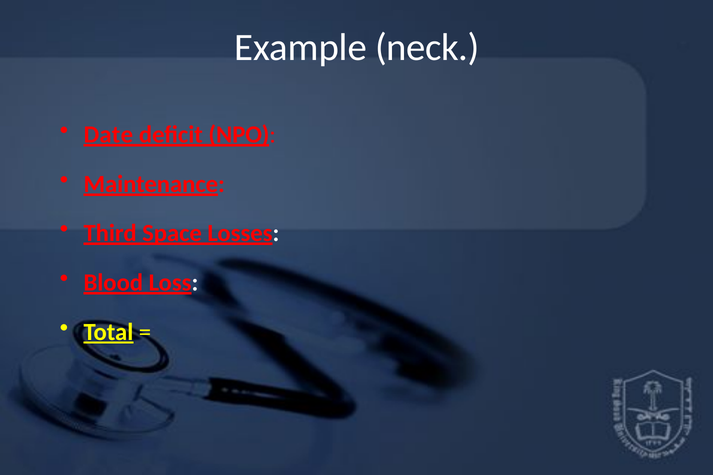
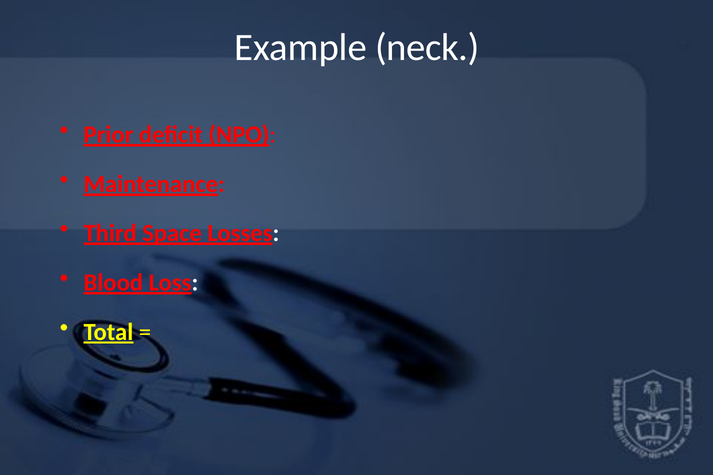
Date: Date -> Prior
